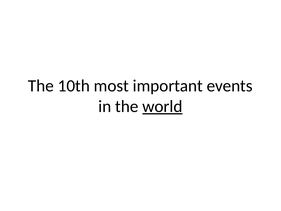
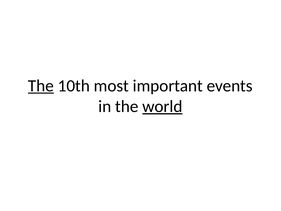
The at (41, 86) underline: none -> present
